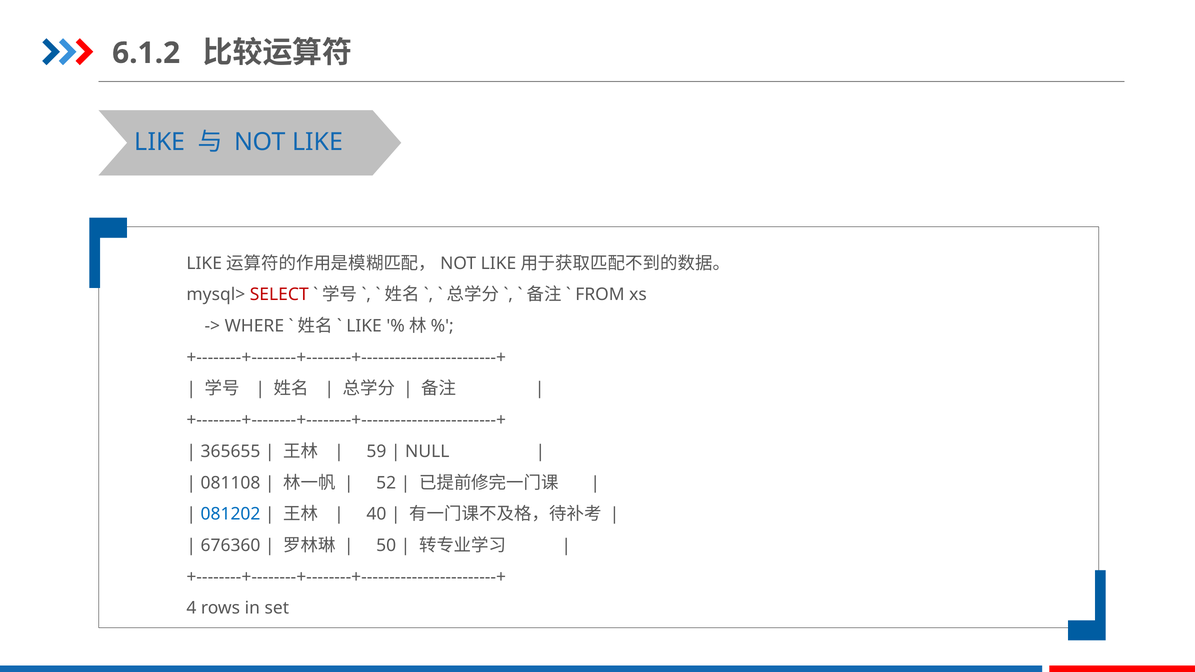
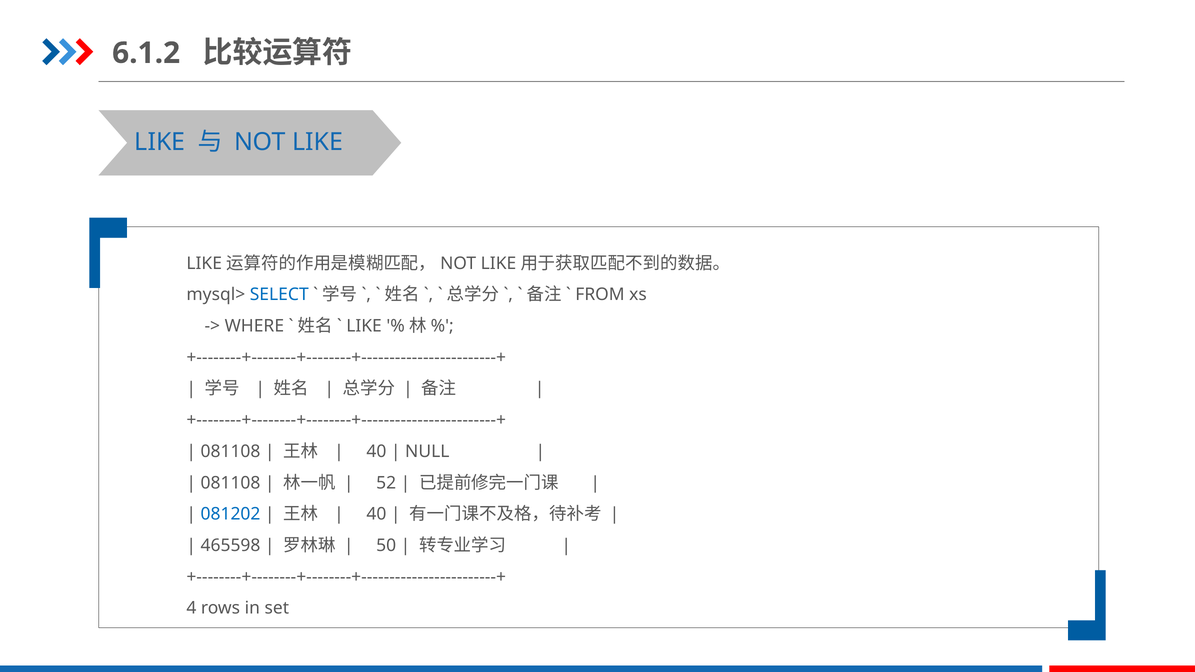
SELECT colour: red -> blue
365655 at (230, 452): 365655 -> 081108
59 at (376, 452): 59 -> 40
676360: 676360 -> 465598
